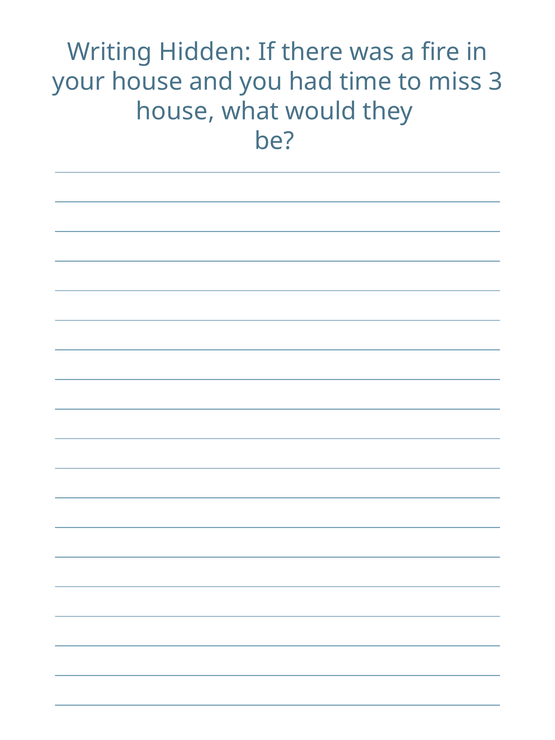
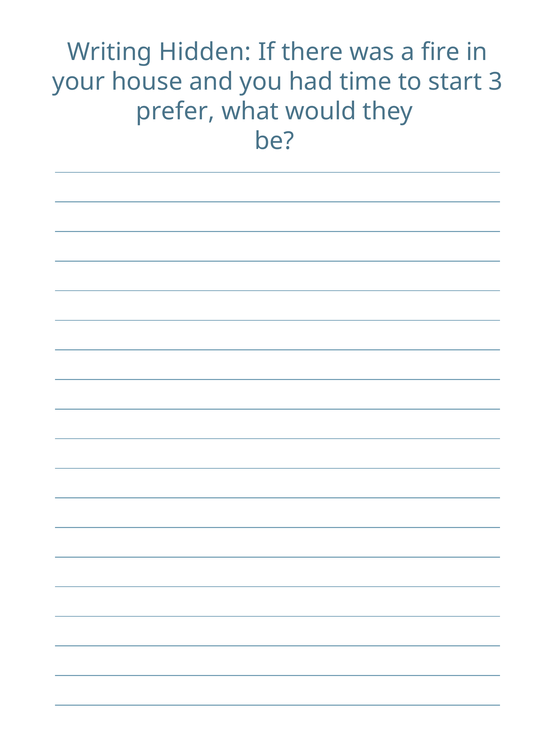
miss: miss -> start
house at (175, 111): house -> prefer
